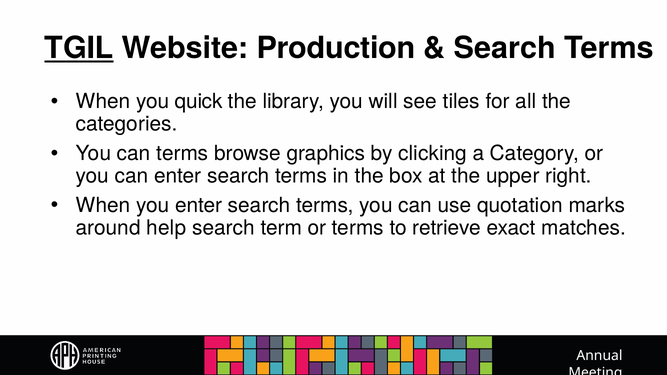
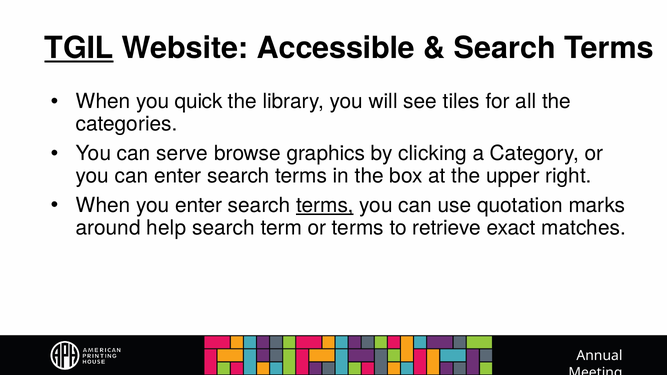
Production: Production -> Accessible
can terms: terms -> serve
terms at (325, 205) underline: none -> present
